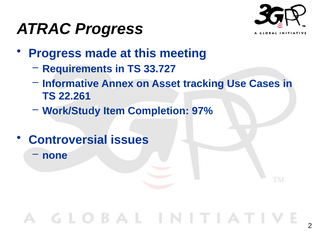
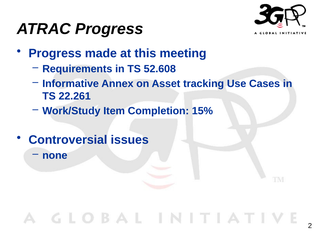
33.727: 33.727 -> 52.608
97%: 97% -> 15%
